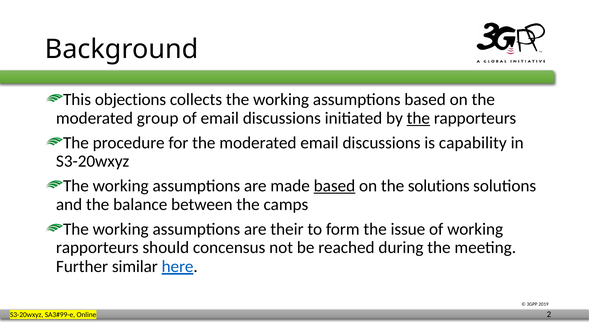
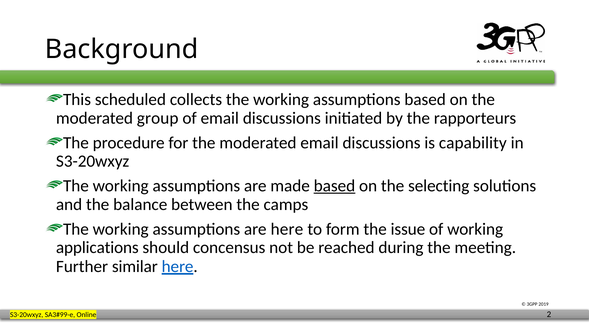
objections: objections -> scheduled
the at (418, 118) underline: present -> none
the solutions: solutions -> selecting
are their: their -> here
rapporteurs at (97, 248): rapporteurs -> applications
